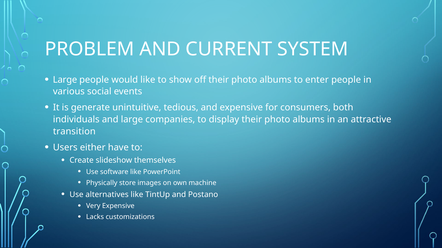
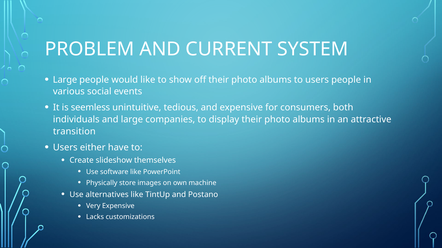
to enter: enter -> users
generate: generate -> seemless
